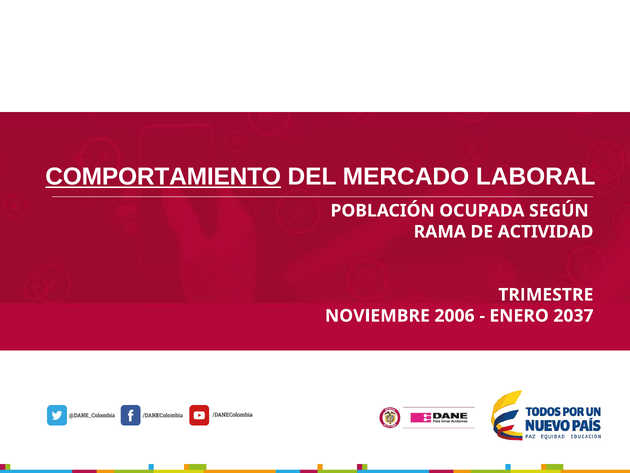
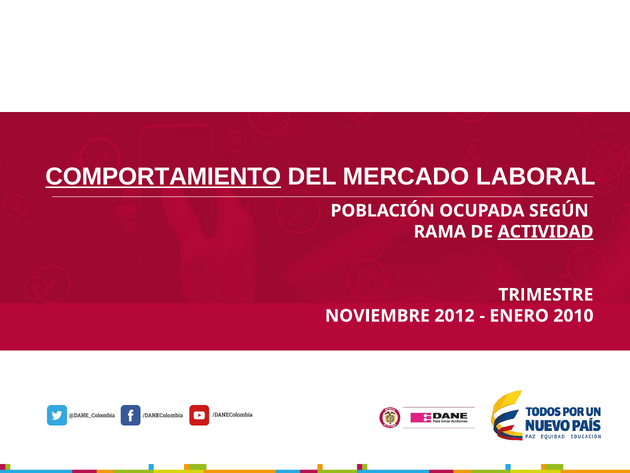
ACTIVIDAD underline: none -> present
2006: 2006 -> 2012
2037: 2037 -> 2010
